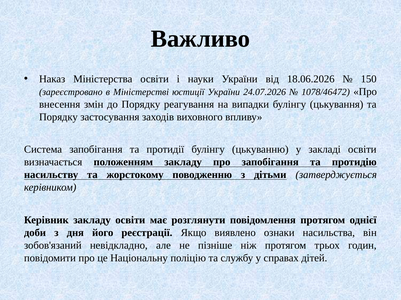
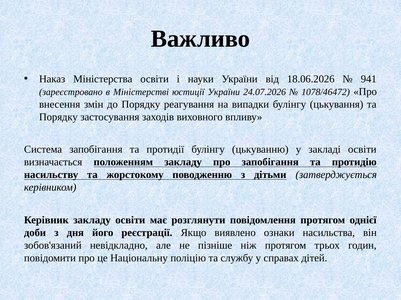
150: 150 -> 941
